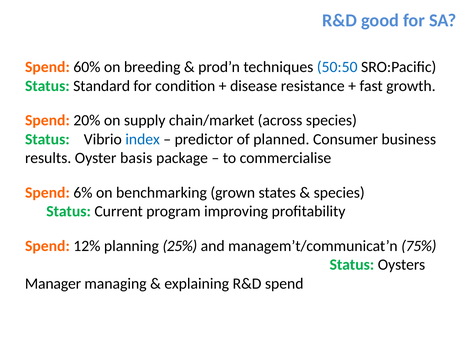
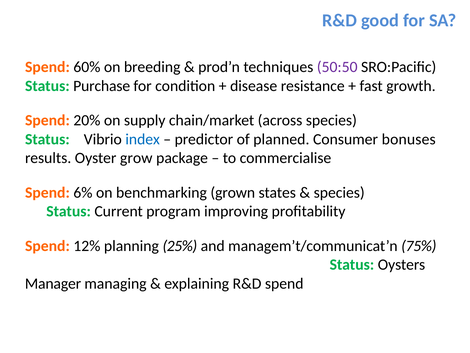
50:50 colour: blue -> purple
Standard: Standard -> Purchase
business: business -> bonuses
basis: basis -> grow
